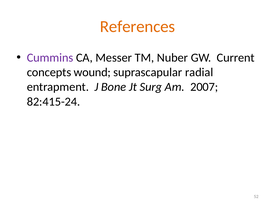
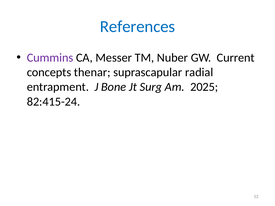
References colour: orange -> blue
wound: wound -> thenar
2007: 2007 -> 2025
